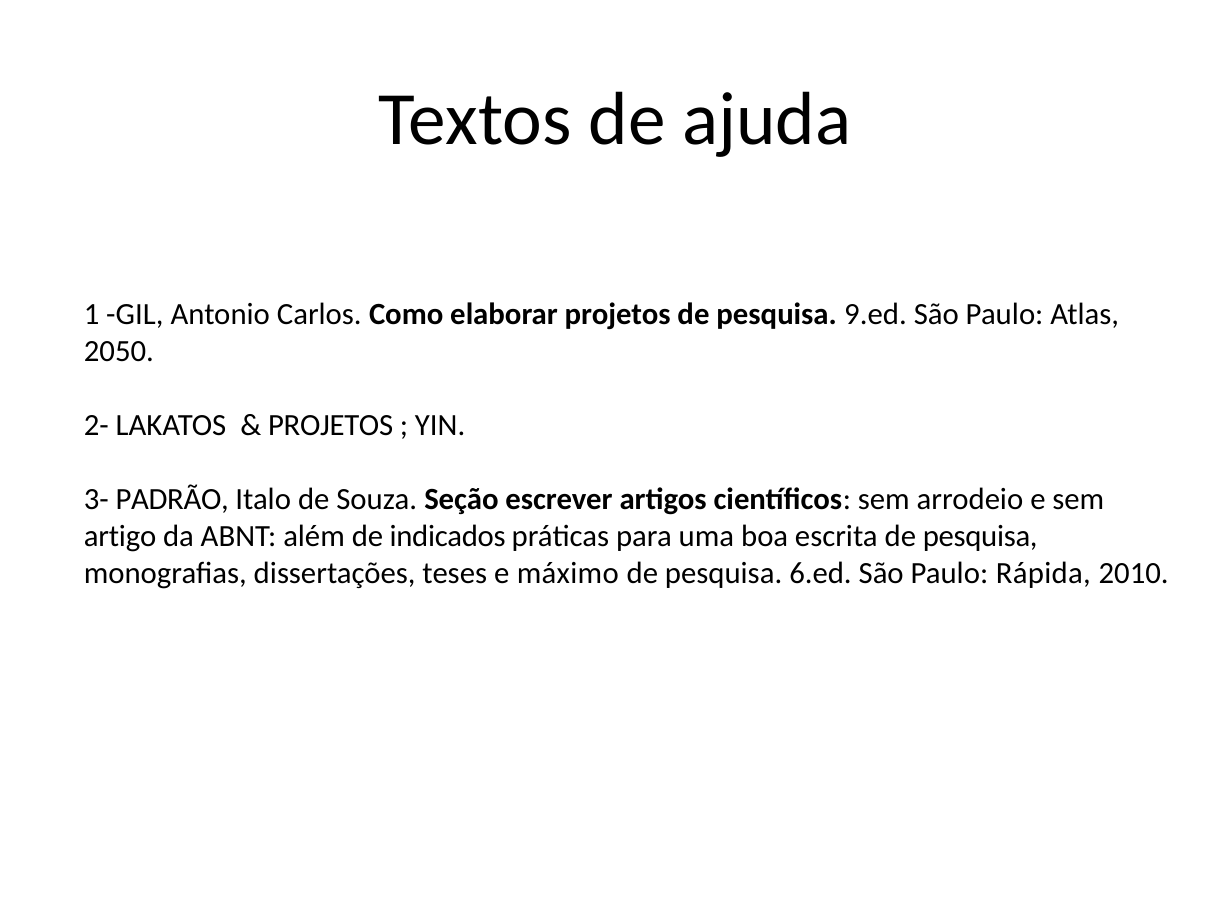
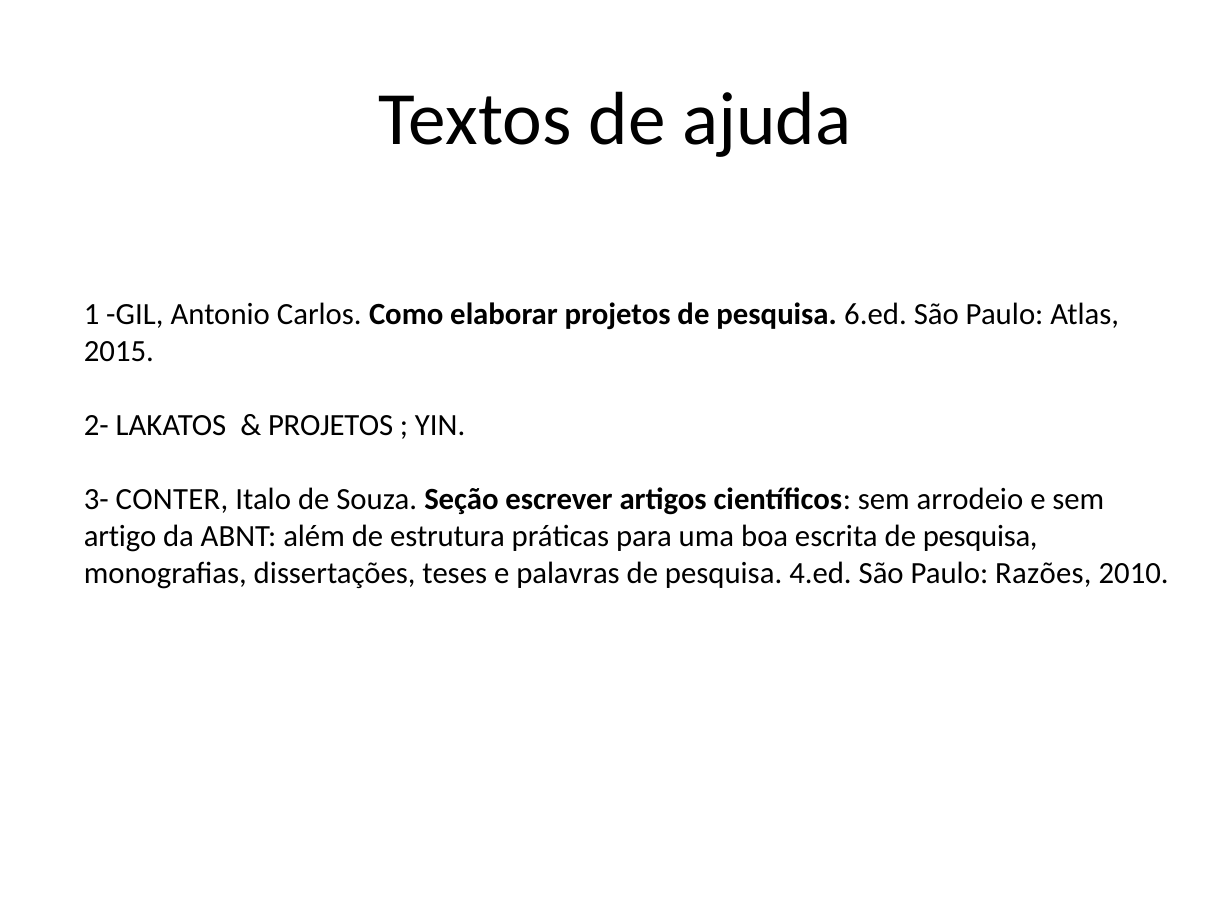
9.ed: 9.ed -> 6.ed
2050: 2050 -> 2015
PADRÃO: PADRÃO -> CONTER
indicados: indicados -> estrutura
máximo: máximo -> palavras
6.ed: 6.ed -> 4.ed
Rápida: Rápida -> Razões
